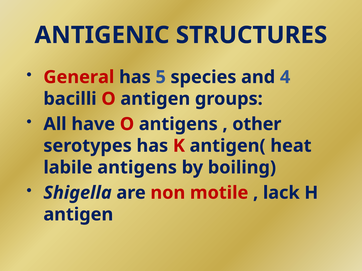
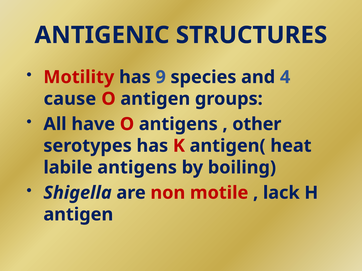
General: General -> Motility
5: 5 -> 9
bacilli: bacilli -> cause
